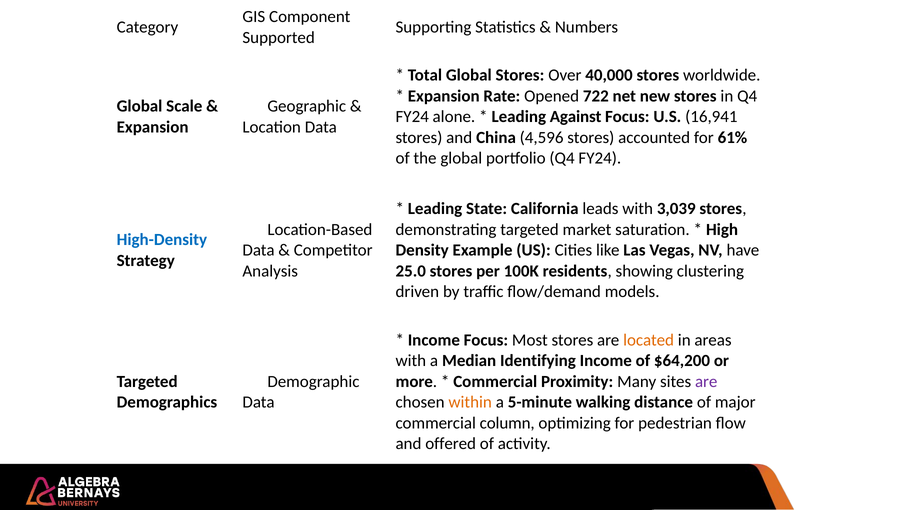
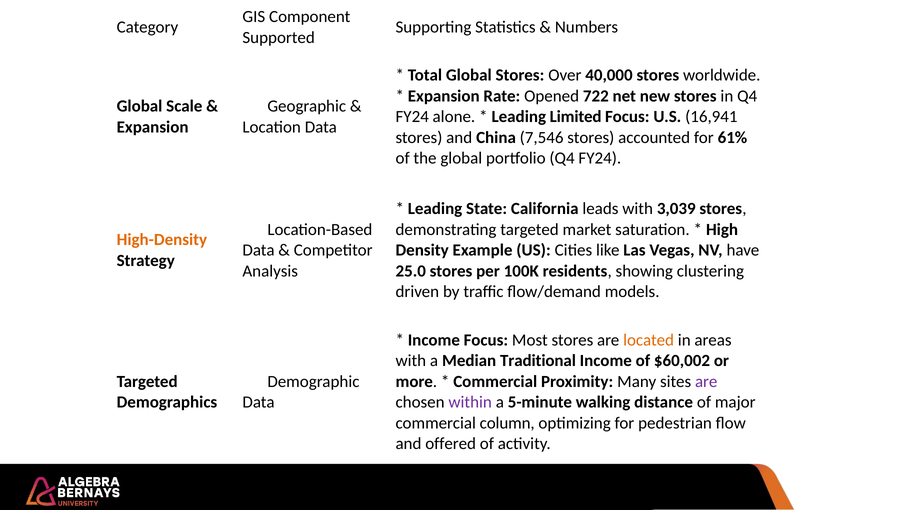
Against: Against -> Limited
4,596: 4,596 -> 7,546
High-Density colour: blue -> orange
Identifying: Identifying -> Traditional
$64,200: $64,200 -> $60,002
within colour: orange -> purple
